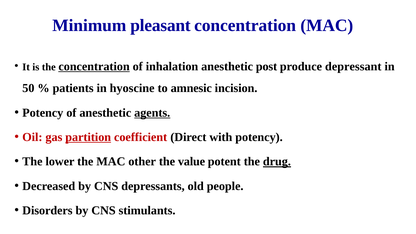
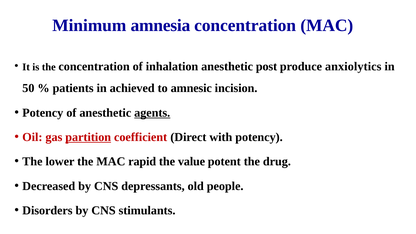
pleasant: pleasant -> amnesia
concentration at (94, 66) underline: present -> none
depressant: depressant -> anxiolytics
hyoscine: hyoscine -> achieved
other: other -> rapid
drug underline: present -> none
